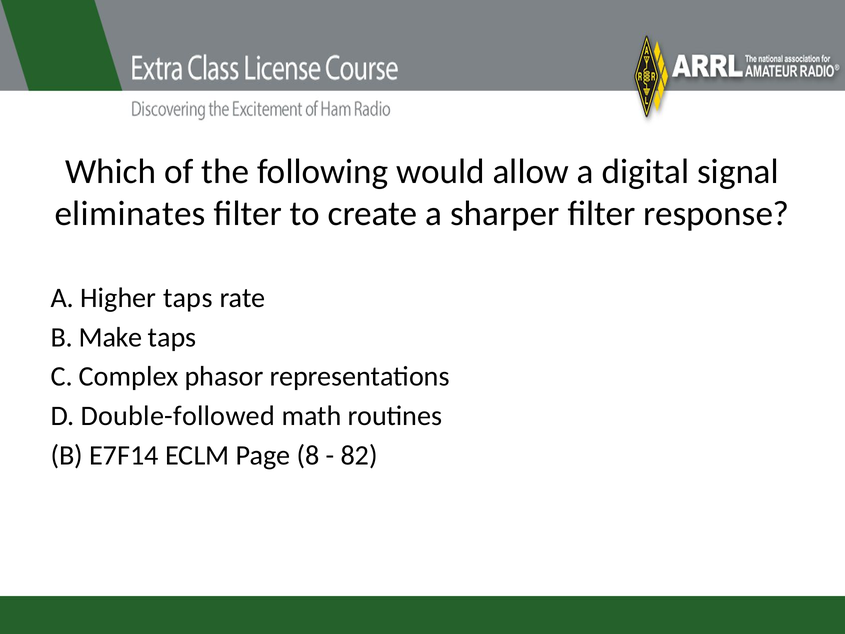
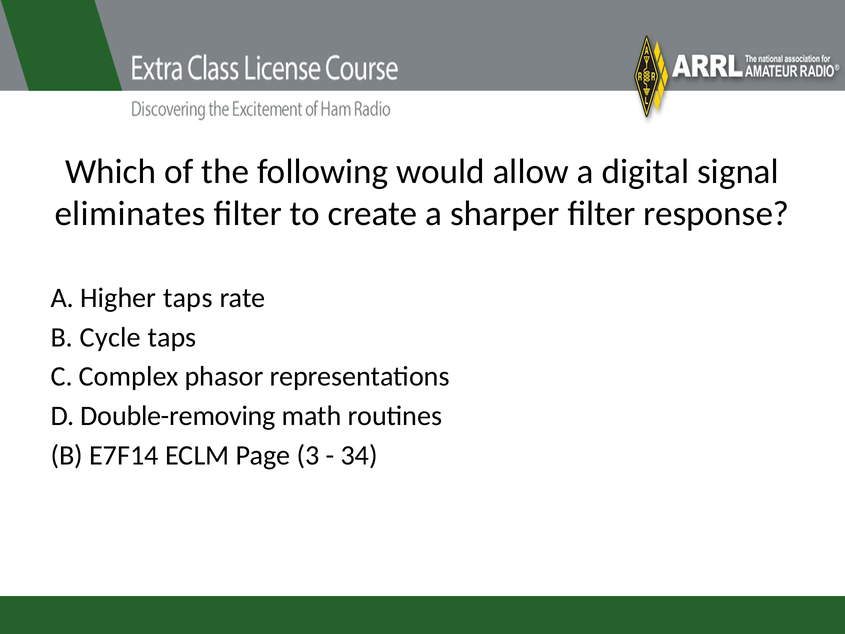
Make: Make -> Cycle
Double-followed: Double-followed -> Double-removing
8: 8 -> 3
82: 82 -> 34
